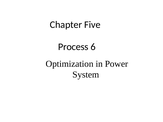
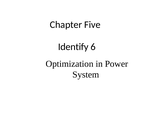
Process: Process -> Identify
